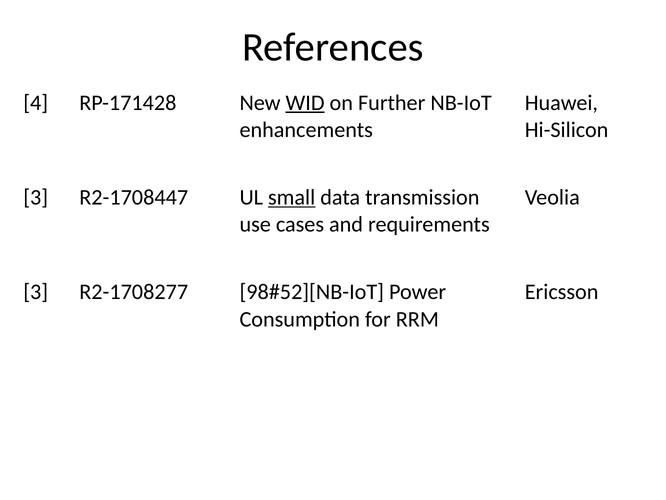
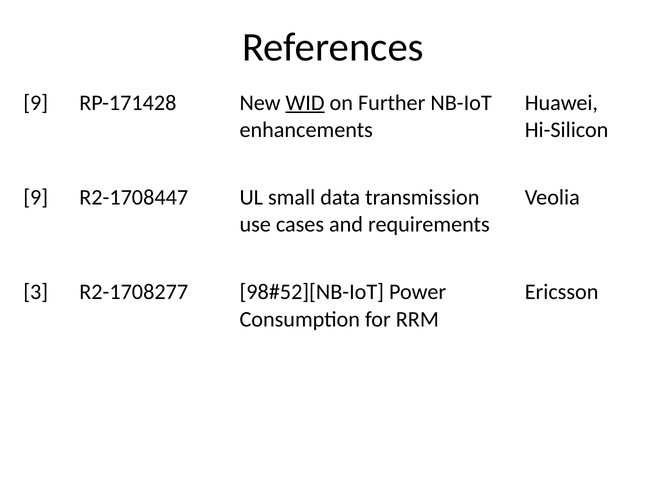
4 at (36, 103): 4 -> 9
3 at (36, 197): 3 -> 9
small underline: present -> none
